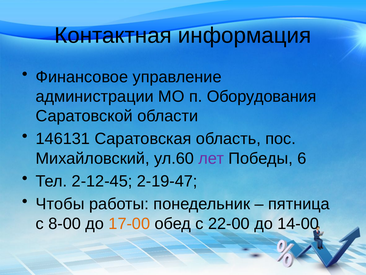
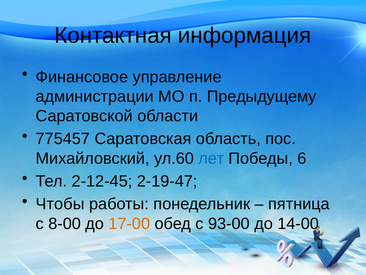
Оборудования: Оборудования -> Предыдущему
146131: 146131 -> 775457
лет colour: purple -> blue
22-00: 22-00 -> 93-00
